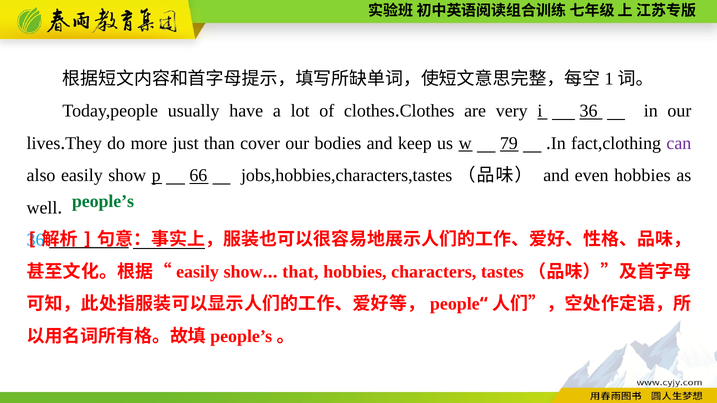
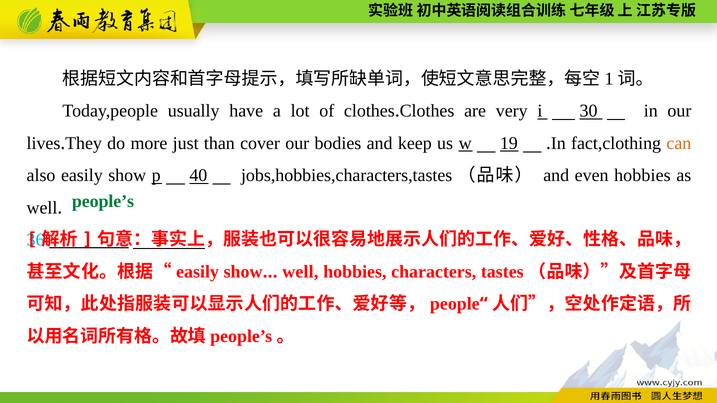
i 36: 36 -> 30
79: 79 -> 19
can colour: purple -> orange
66: 66 -> 40
that at (300, 272): that -> well
